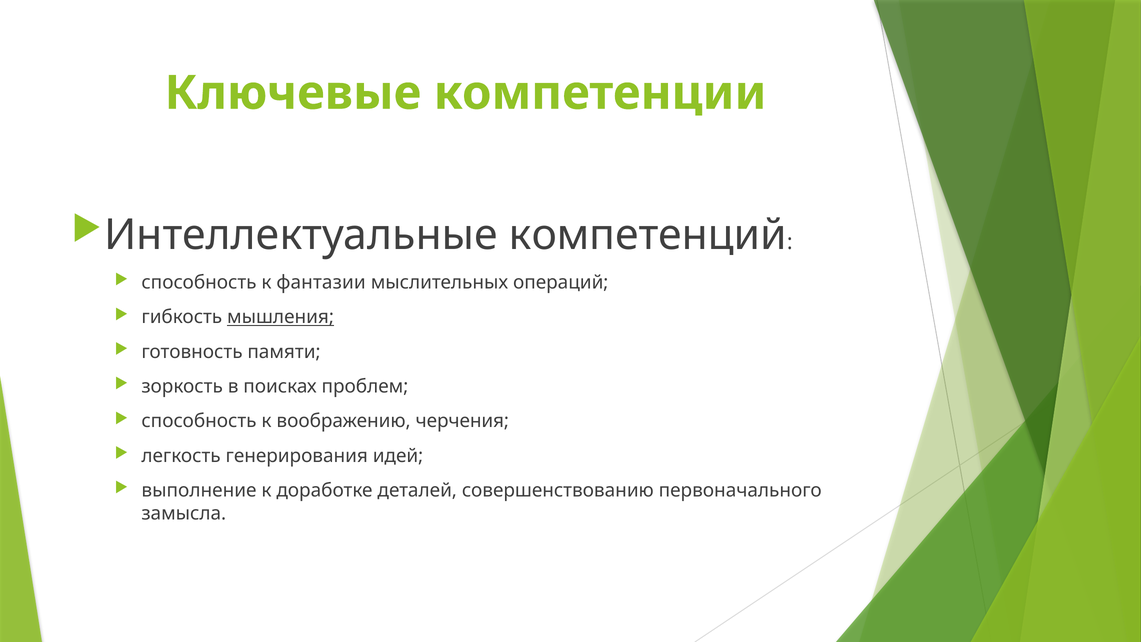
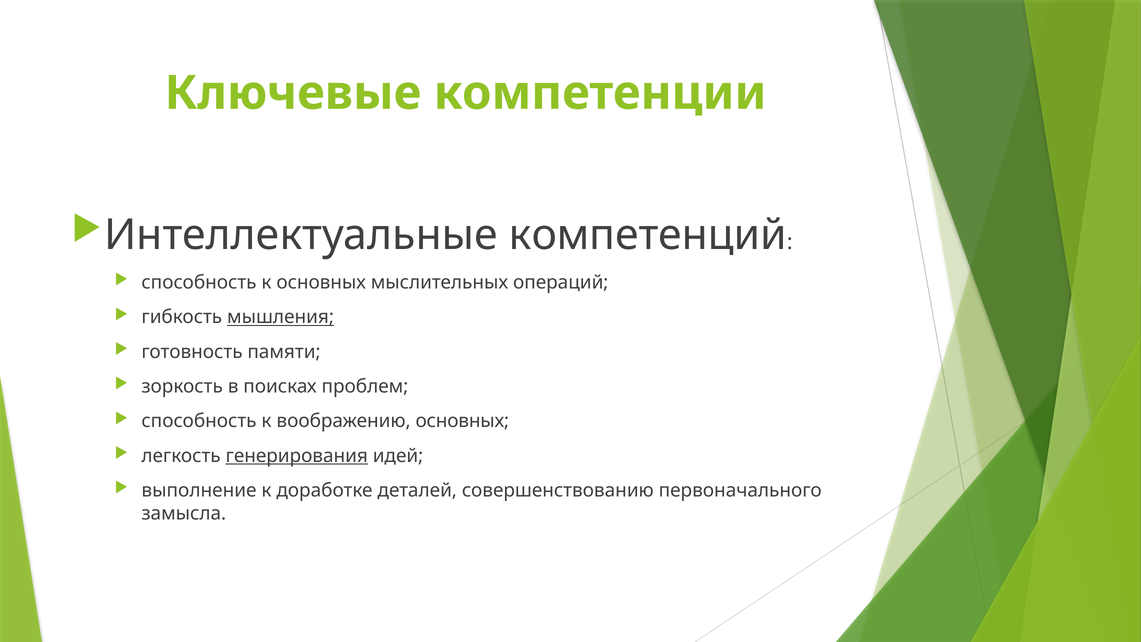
к фантазии: фантазии -> основных
воображению черчения: черчения -> основных
генерирования underline: none -> present
